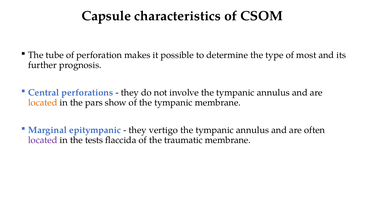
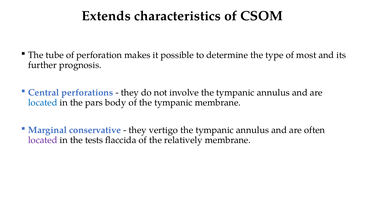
Capsule: Capsule -> Extends
located at (43, 103) colour: orange -> blue
show: show -> body
epitympanic: epitympanic -> conservative
traumatic: traumatic -> relatively
